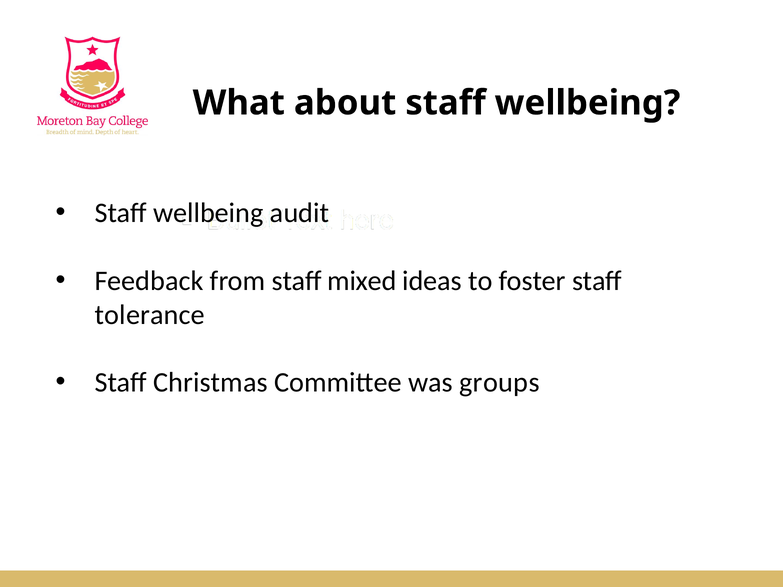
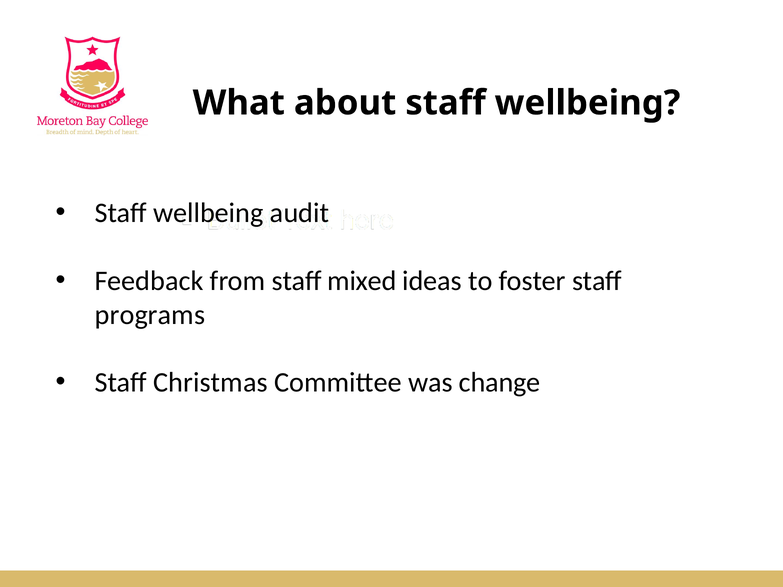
tolerance: tolerance -> programs
groups: groups -> change
